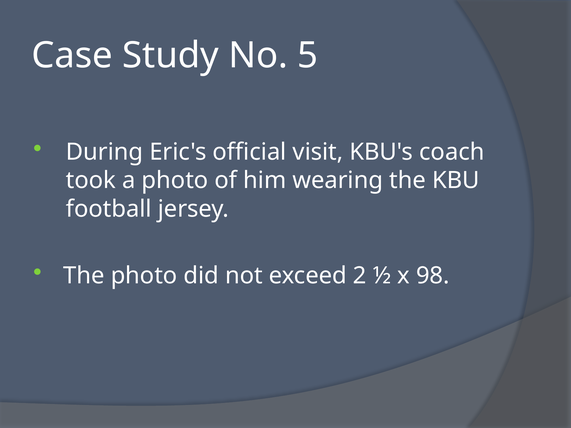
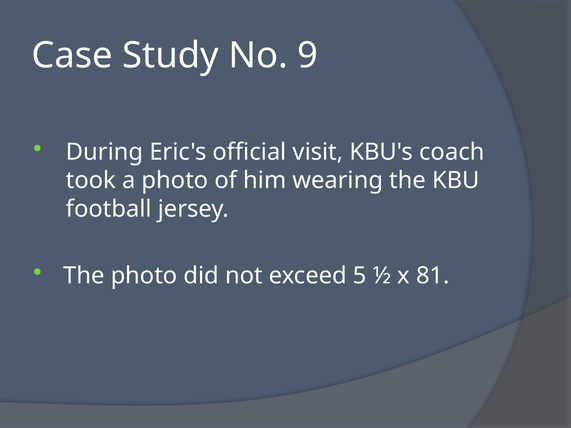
5: 5 -> 9
2: 2 -> 5
98: 98 -> 81
